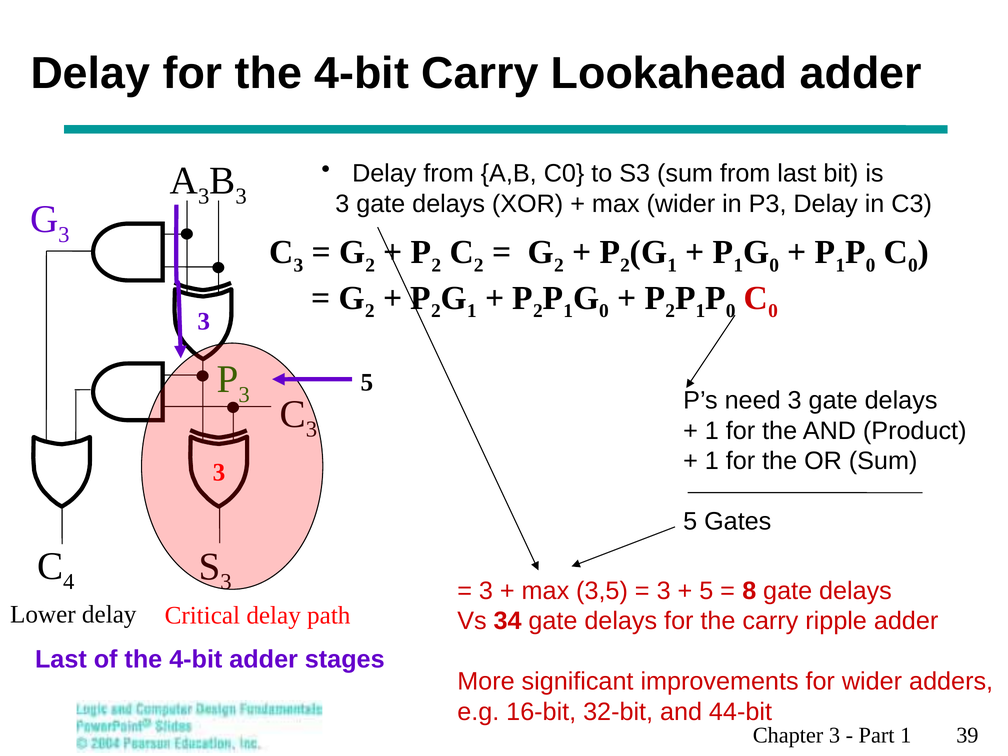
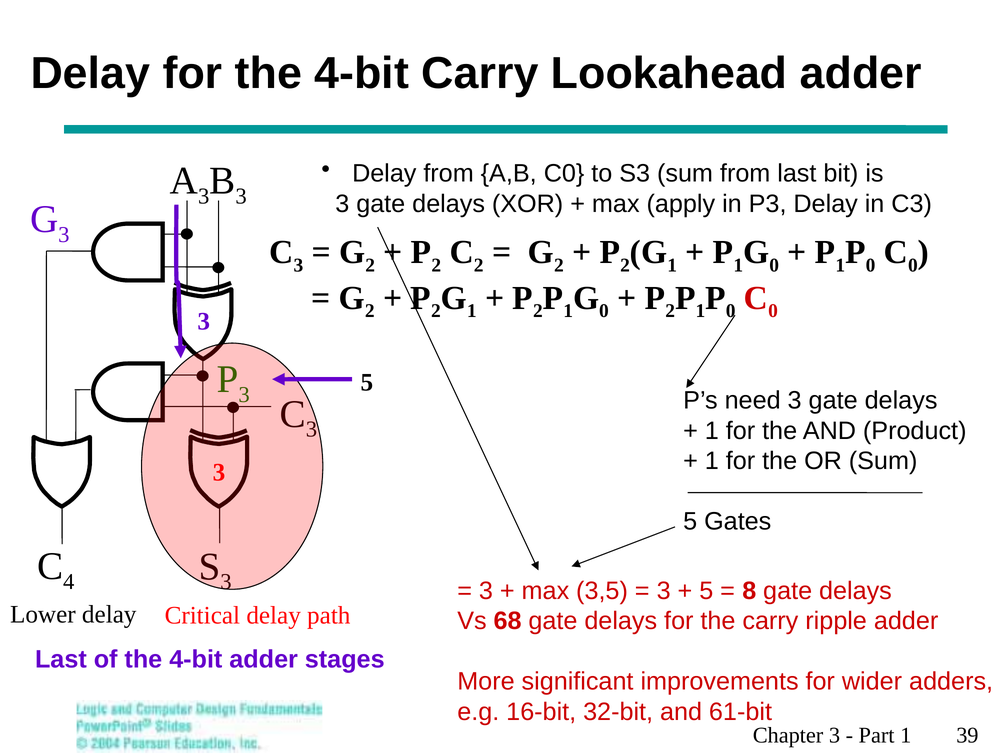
max wider: wider -> apply
34: 34 -> 68
44-bit: 44-bit -> 61-bit
